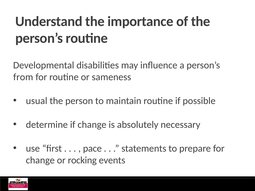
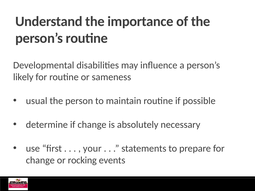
from: from -> likely
pace: pace -> your
